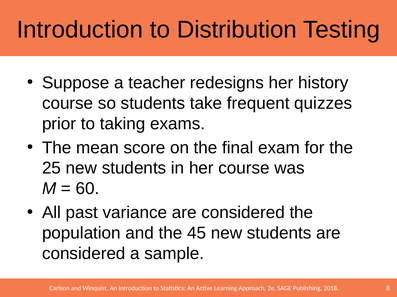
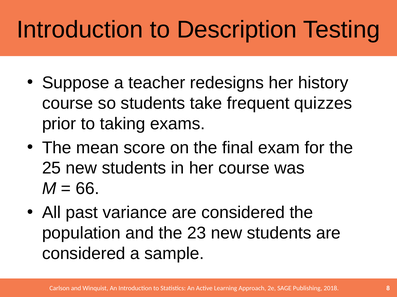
Distribution: Distribution -> Description
60: 60 -> 66
45: 45 -> 23
